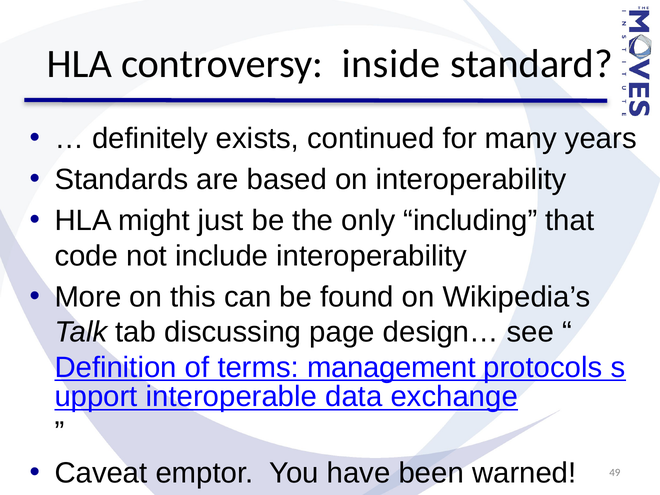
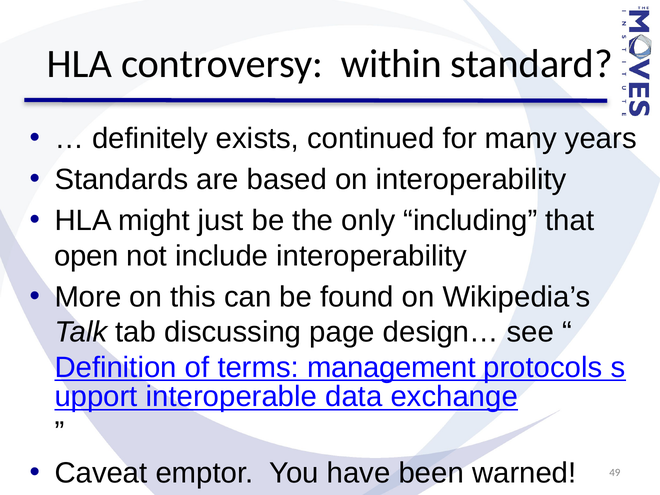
inside: inside -> within
code: code -> open
